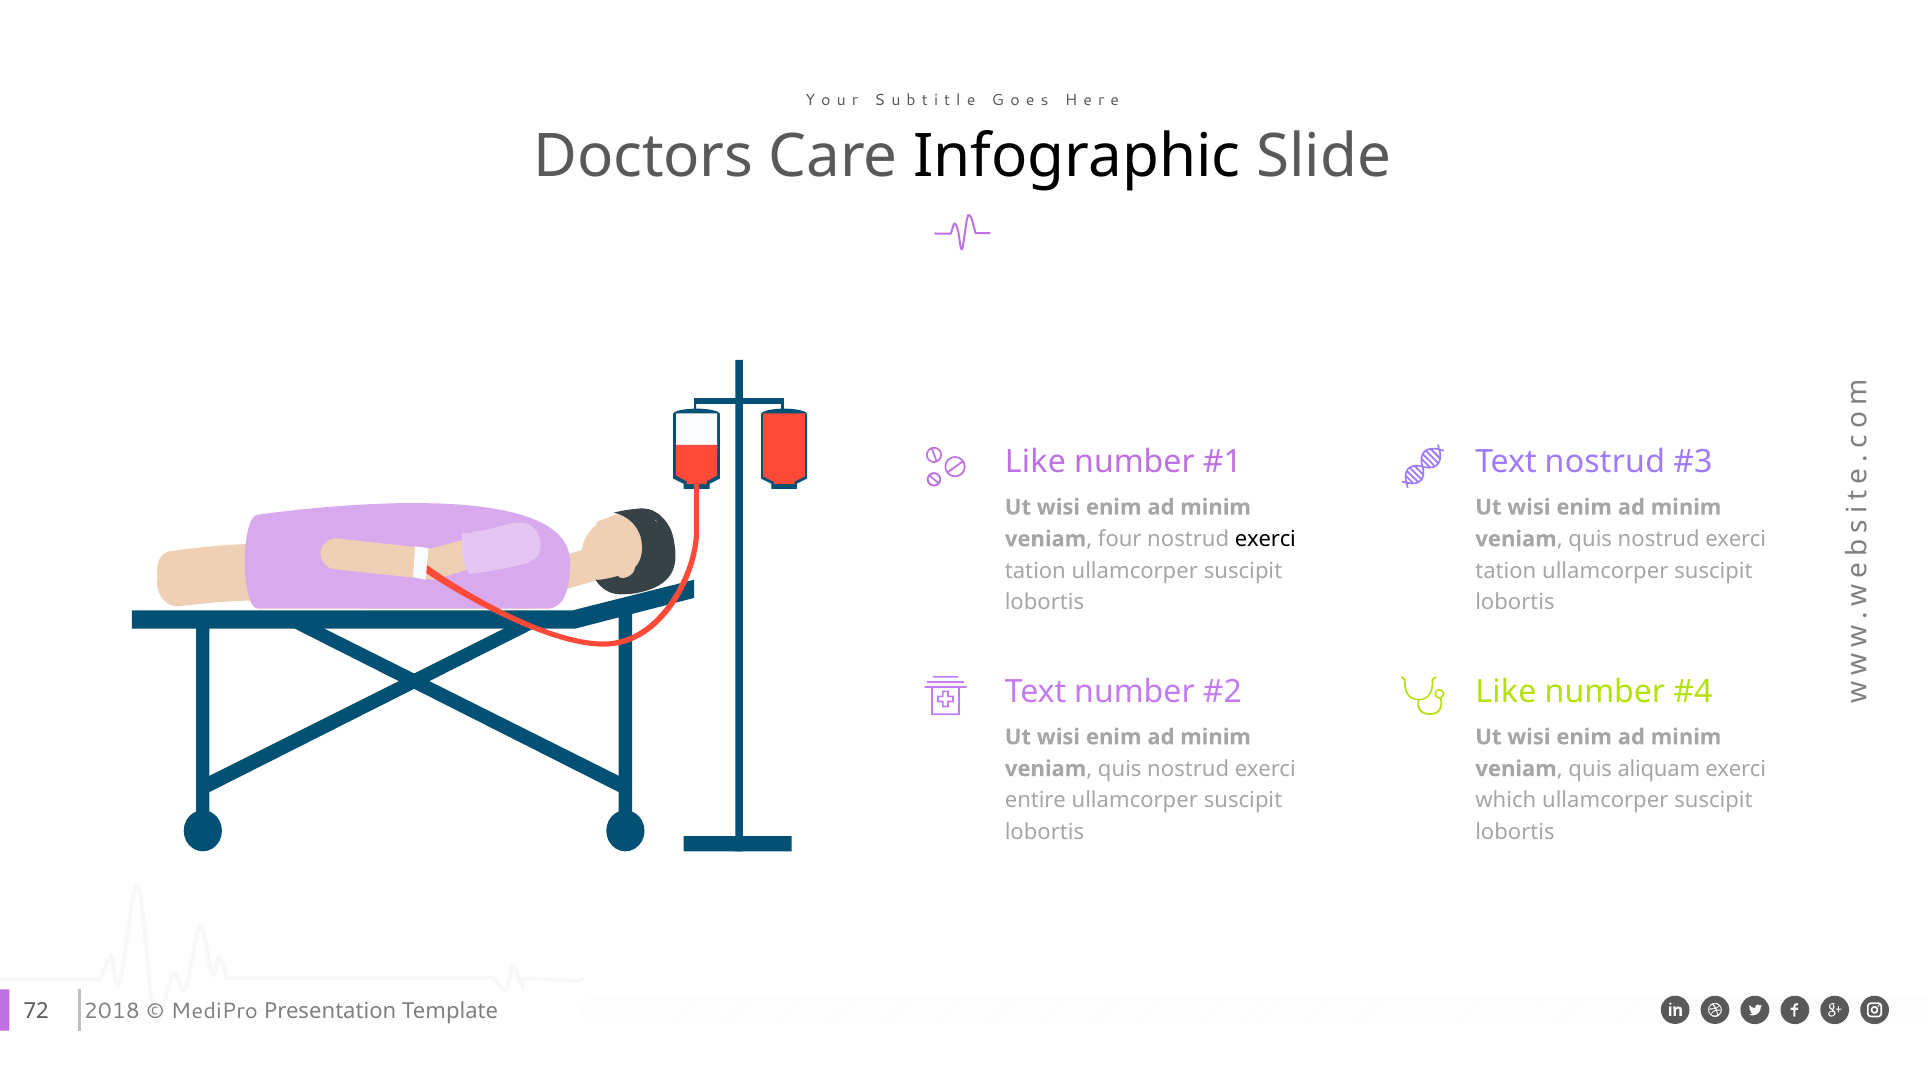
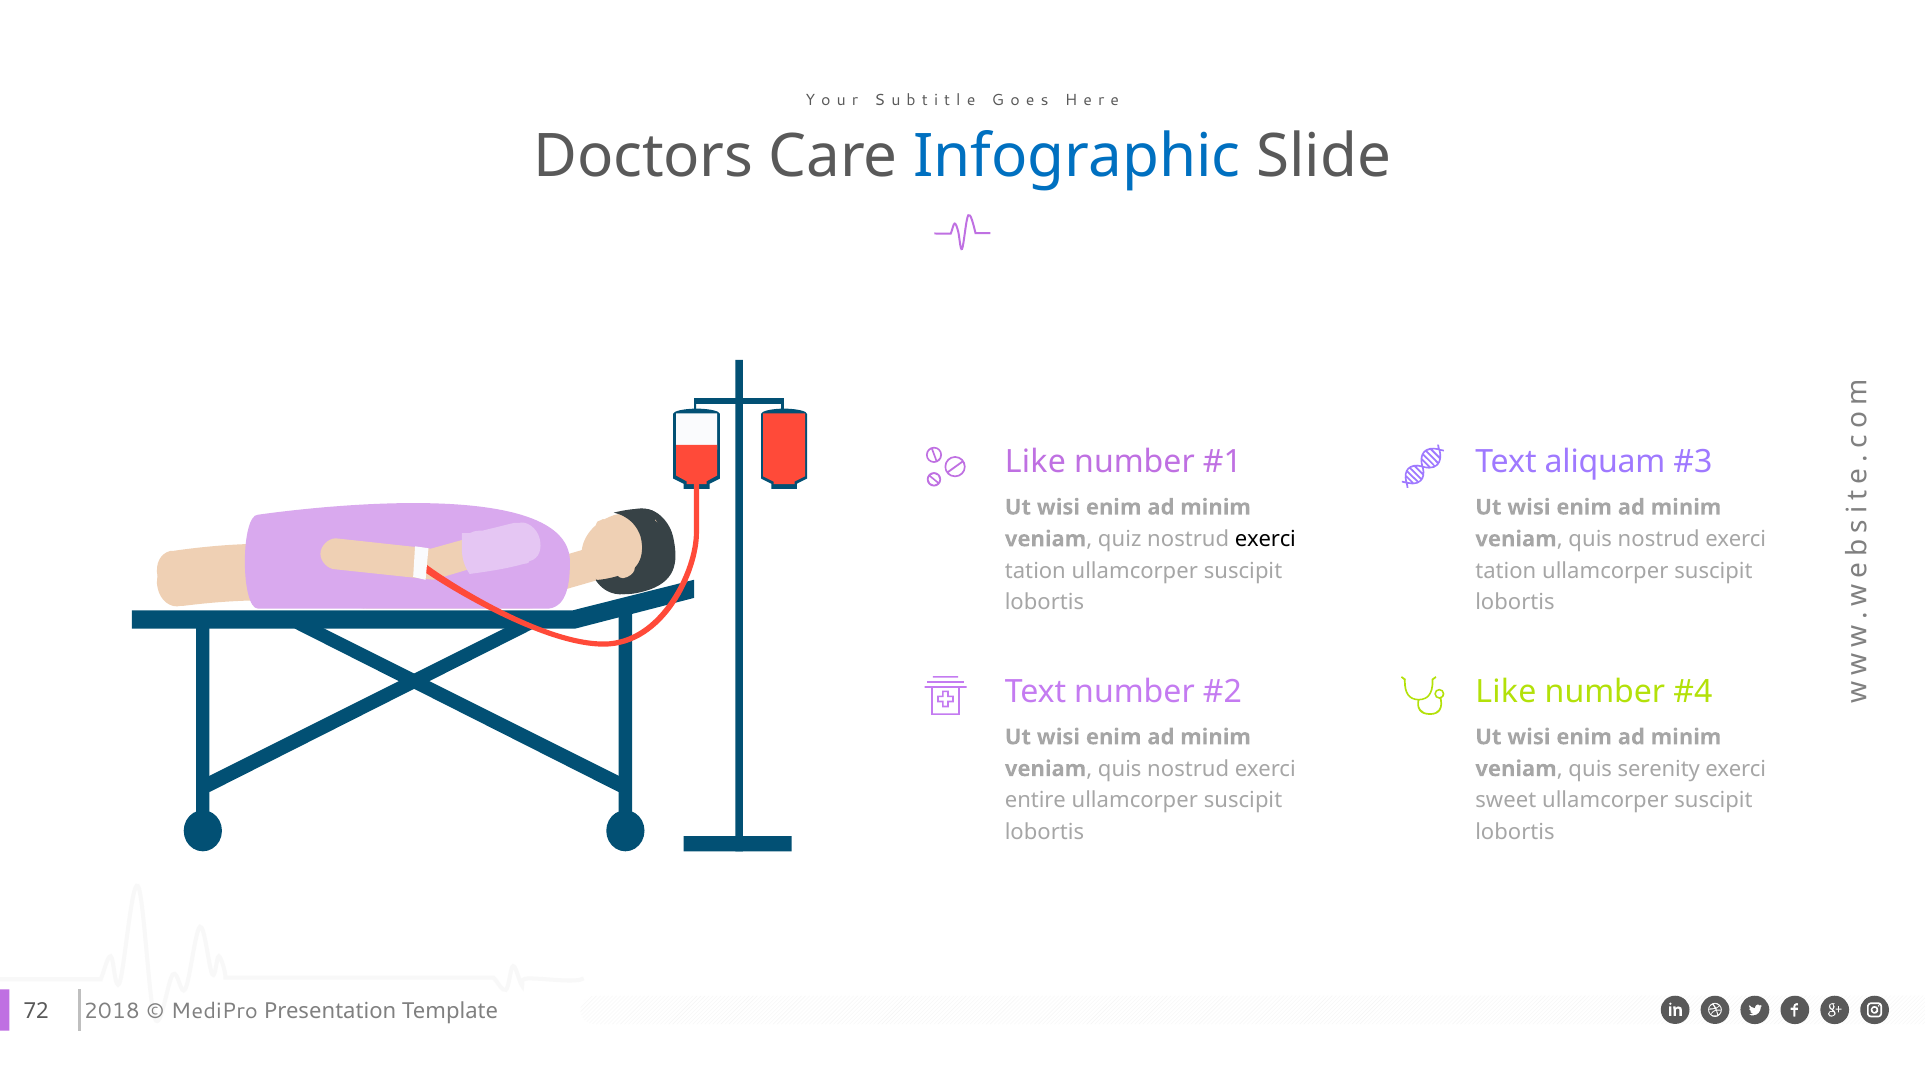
Infographic colour: black -> blue
Text nostrud: nostrud -> aliquam
four: four -> quiz
aliquam: aliquam -> serenity
which: which -> sweet
